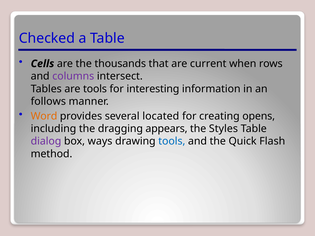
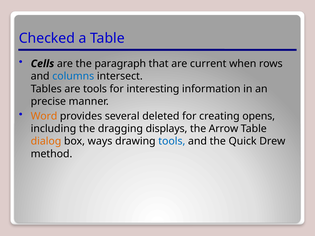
thousands: thousands -> paragraph
columns colour: purple -> blue
follows: follows -> precise
located: located -> deleted
appears: appears -> displays
Styles: Styles -> Arrow
dialog colour: purple -> orange
Flash: Flash -> Drew
